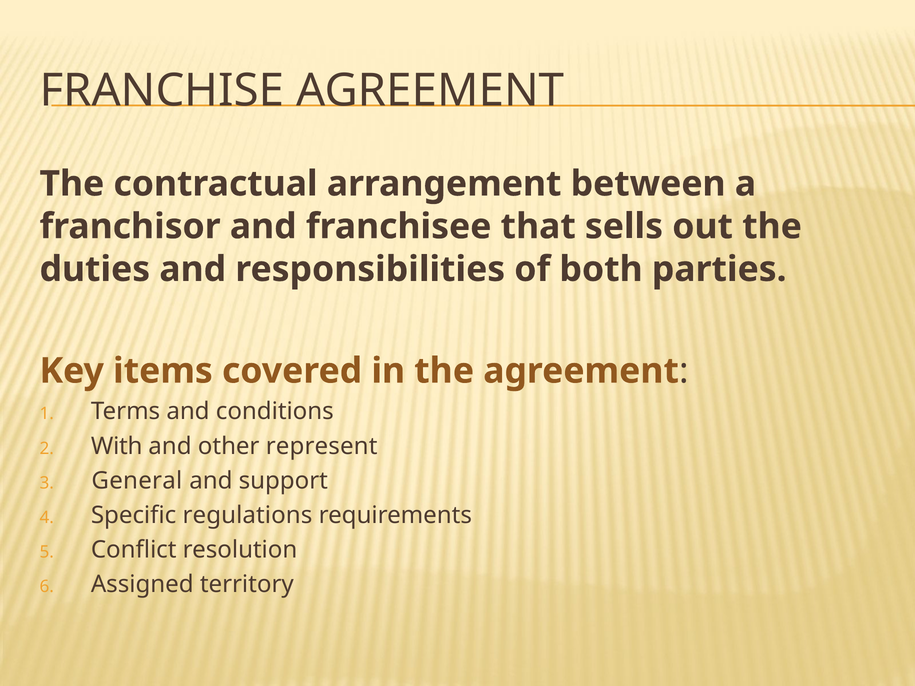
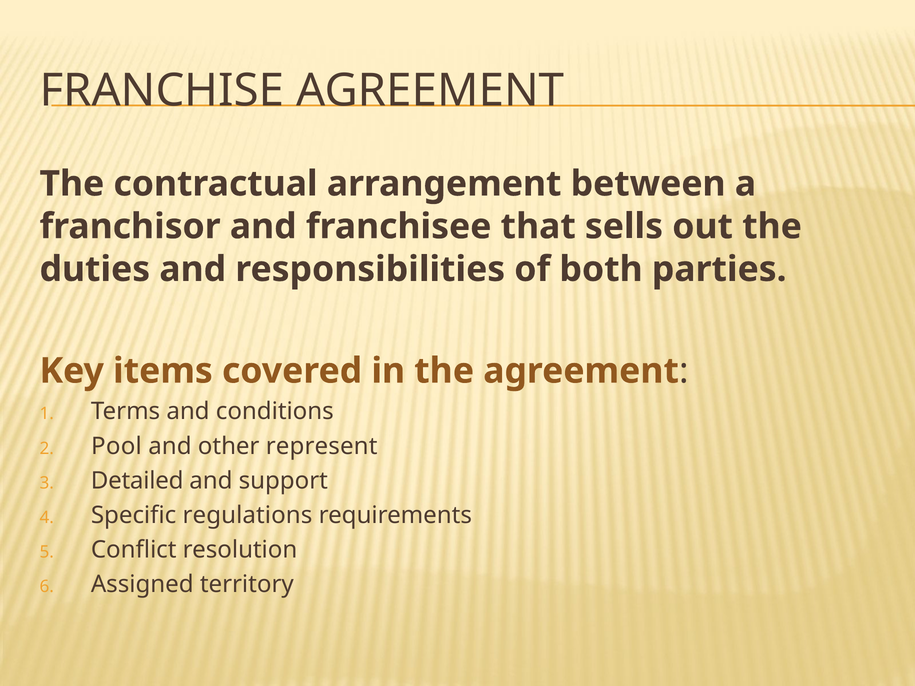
With: With -> Pool
General: General -> Detailed
